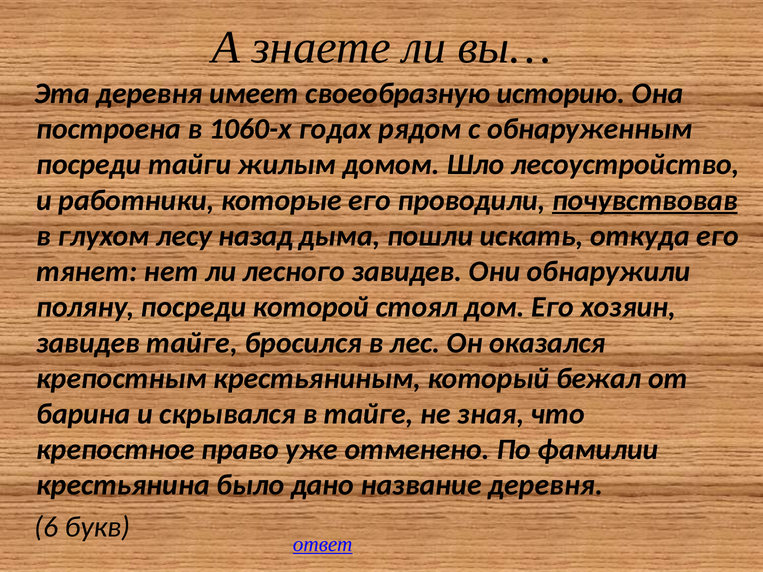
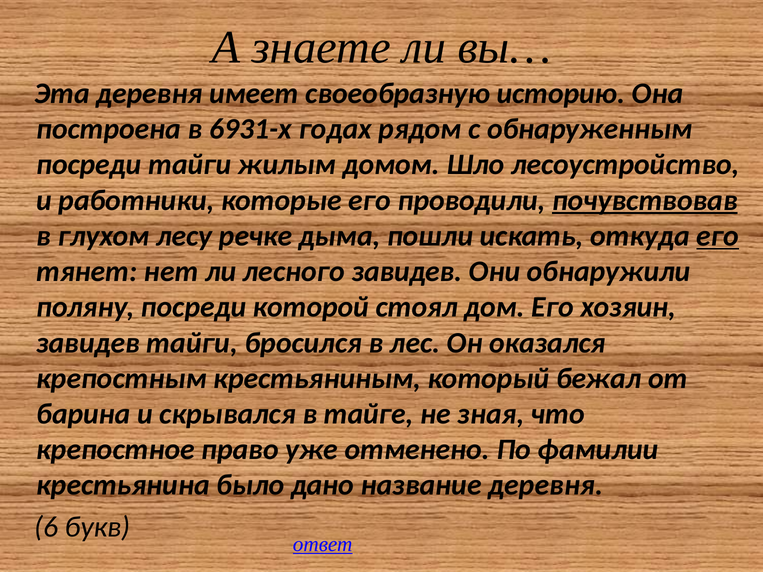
1060-х: 1060-х -> 6931-х
назад: назад -> речке
его at (718, 236) underline: none -> present
завидев тайге: тайге -> тайги
